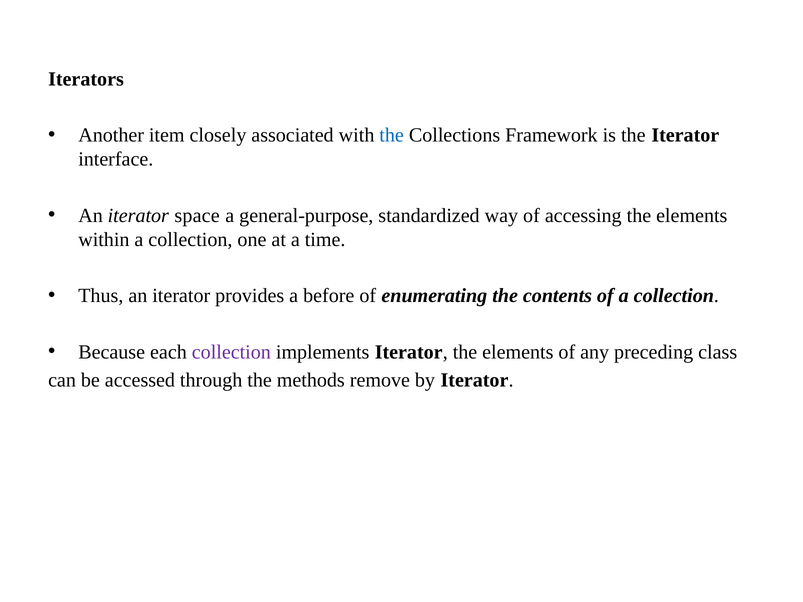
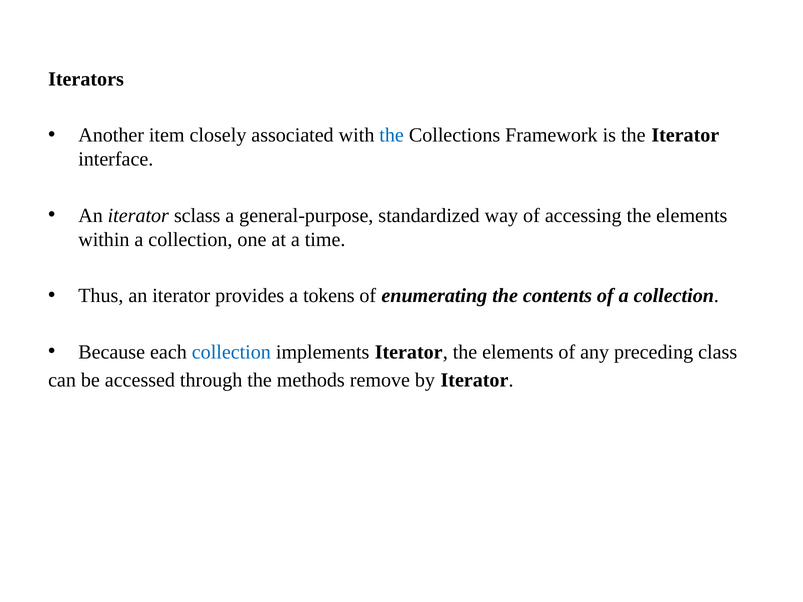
space: space -> sclass
before: before -> tokens
collection at (231, 352) colour: purple -> blue
